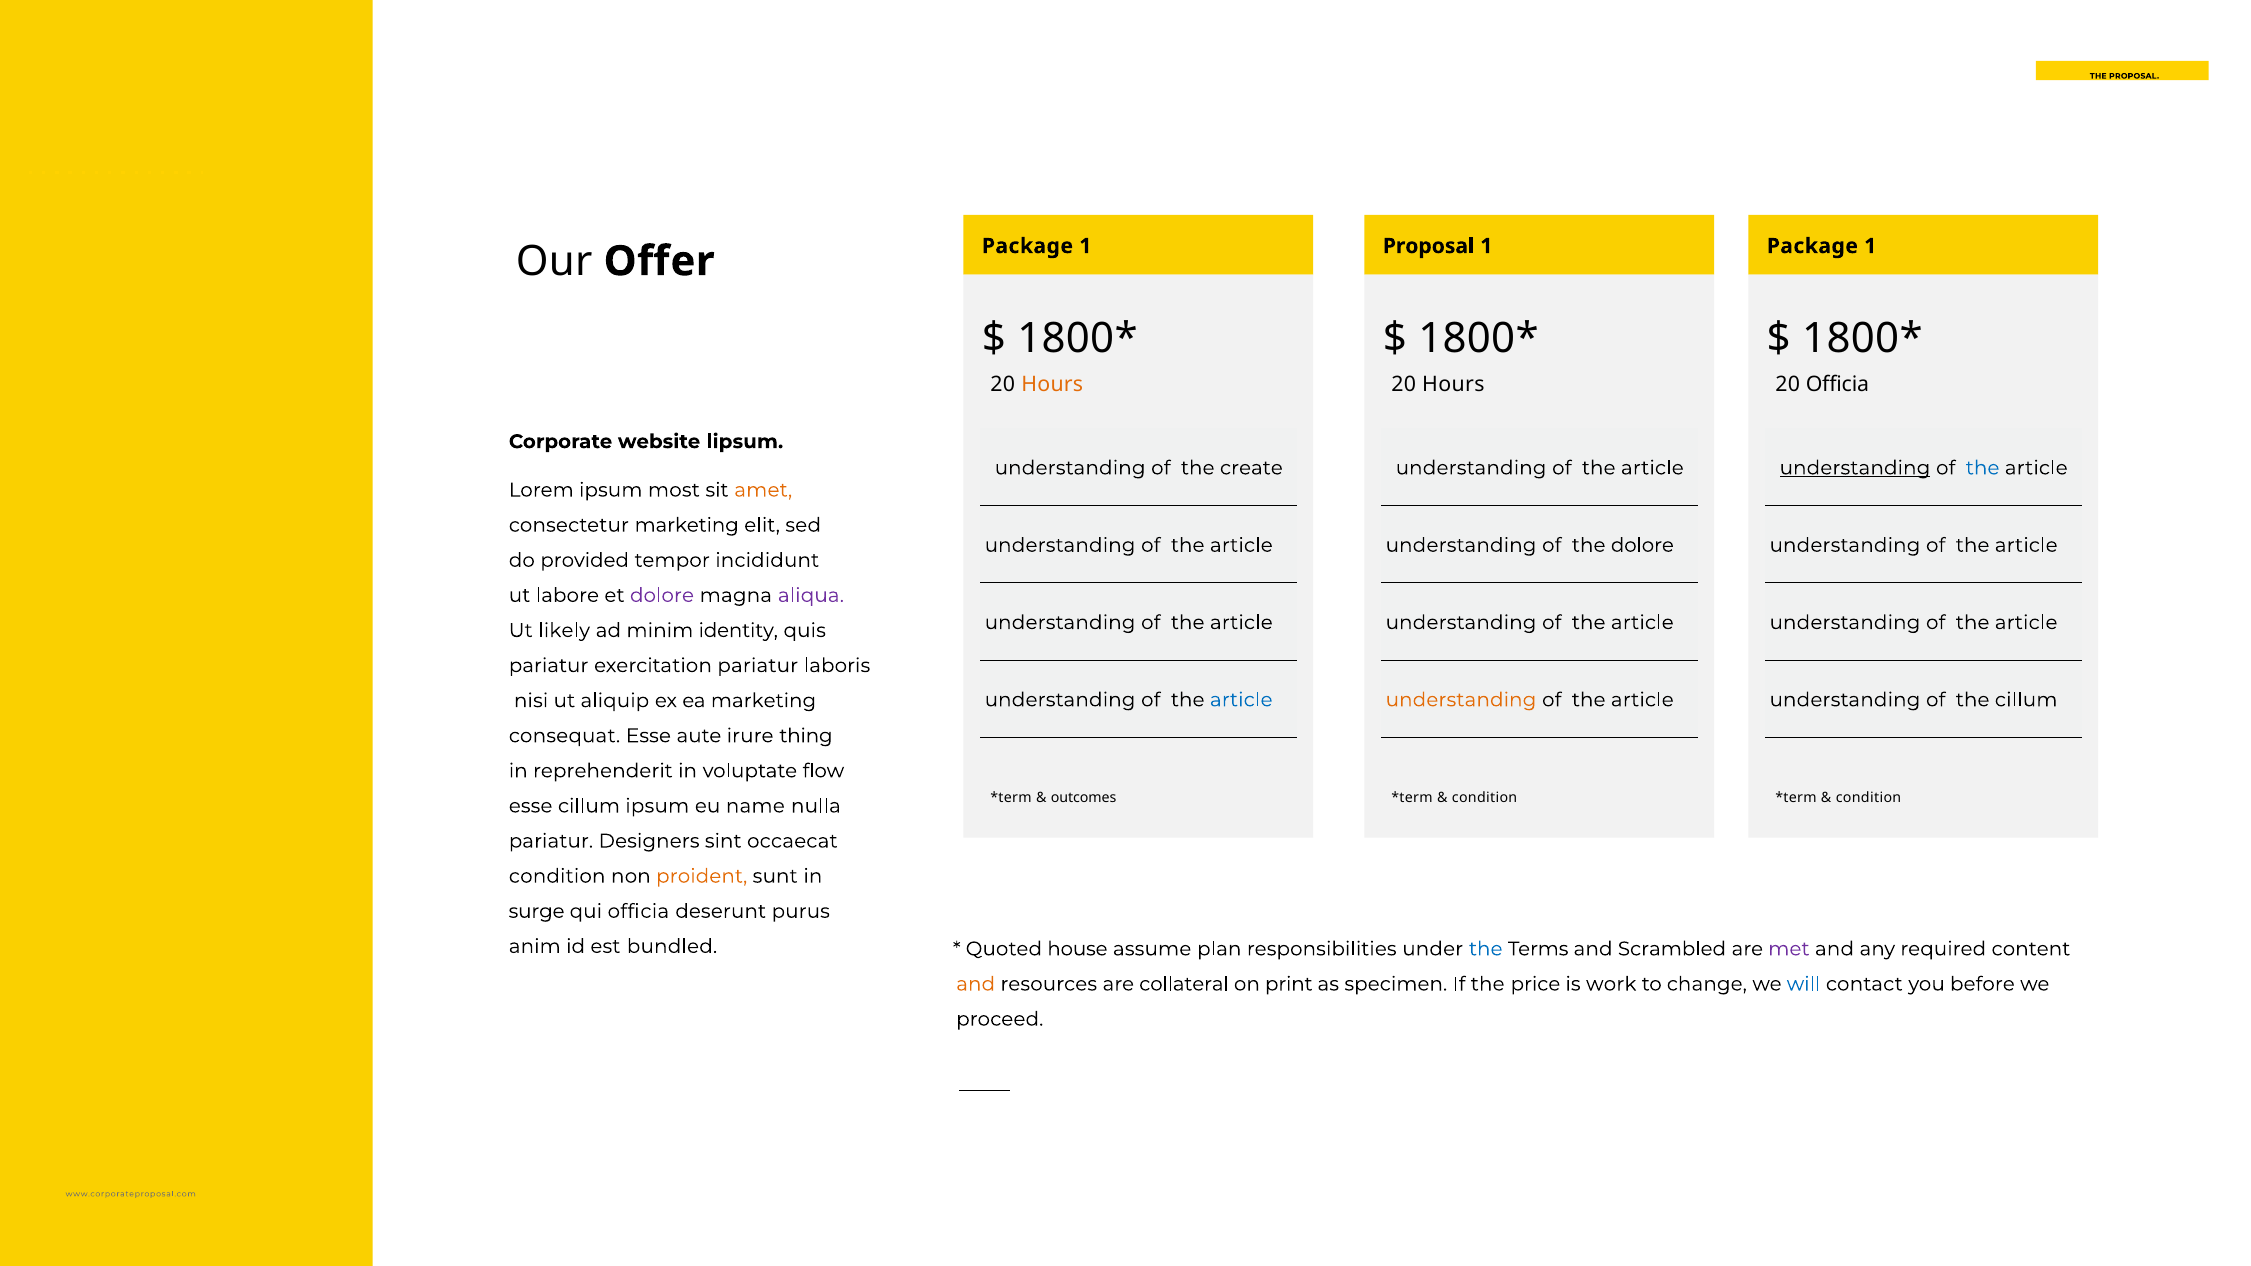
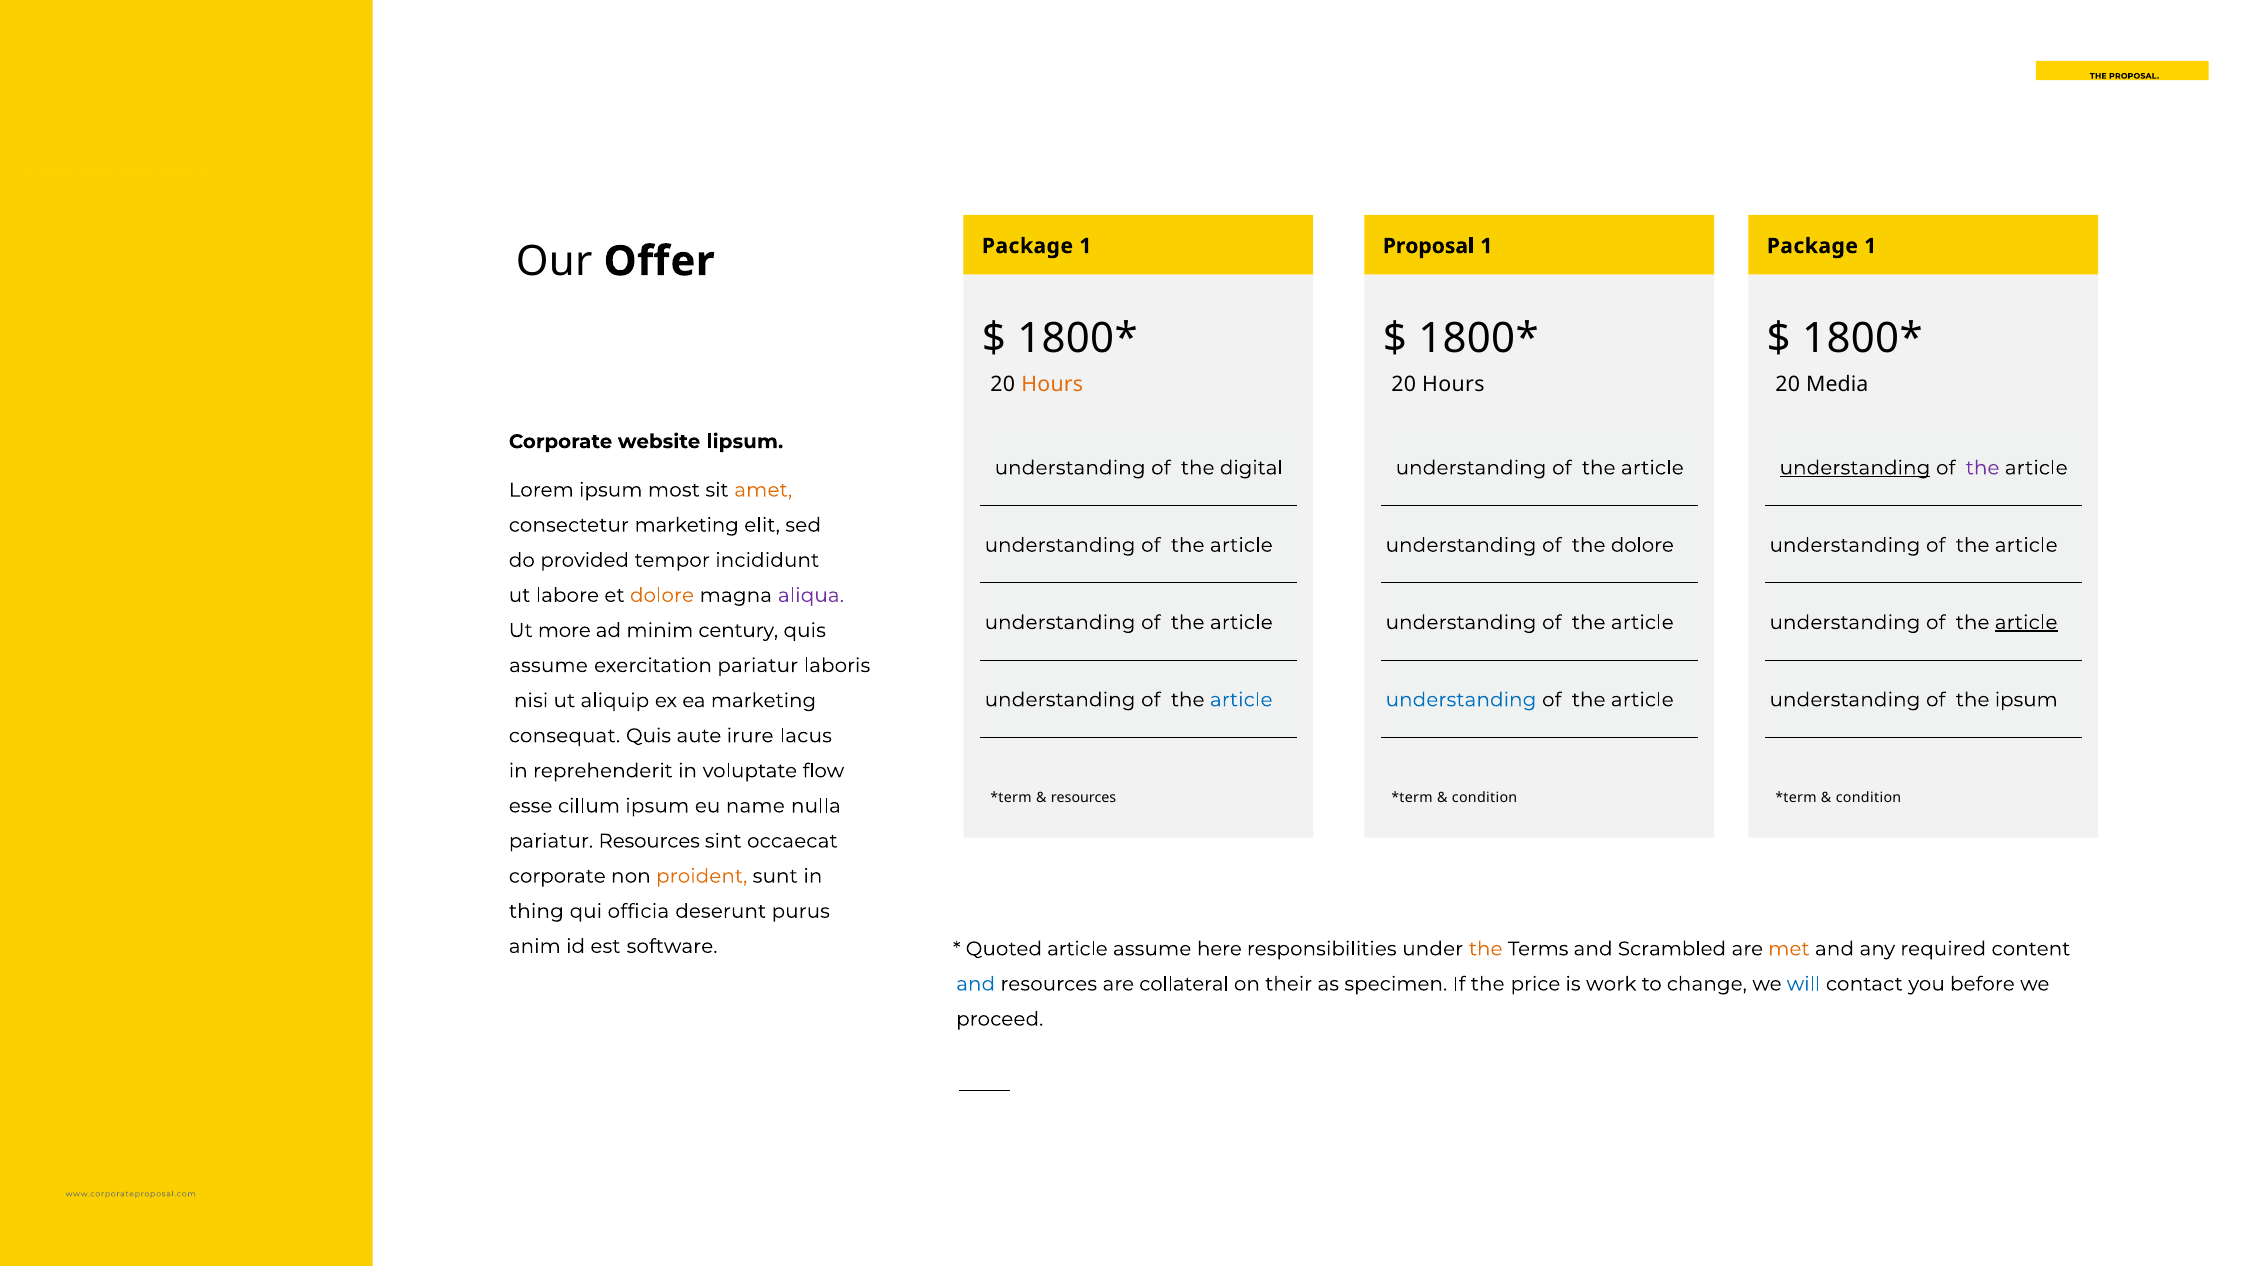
20 Officia: Officia -> Media
create: create -> digital
the at (1983, 468) colour: blue -> purple
dolore at (662, 595) colour: purple -> orange
article at (2026, 623) underline: none -> present
likely: likely -> more
identity: identity -> century
pariatur at (549, 666): pariatur -> assume
understanding at (1461, 700) colour: orange -> blue
the cillum: cillum -> ipsum
consequat Esse: Esse -> Quis
thing: thing -> lacus
outcomes at (1084, 798): outcomes -> resources
pariatur Designers: Designers -> Resources
condition at (557, 876): condition -> corporate
surge: surge -> thing
bundled: bundled -> software
Quoted house: house -> article
plan: plan -> here
the at (1486, 949) colour: blue -> orange
met colour: purple -> orange
and at (976, 984) colour: orange -> blue
print: print -> their
